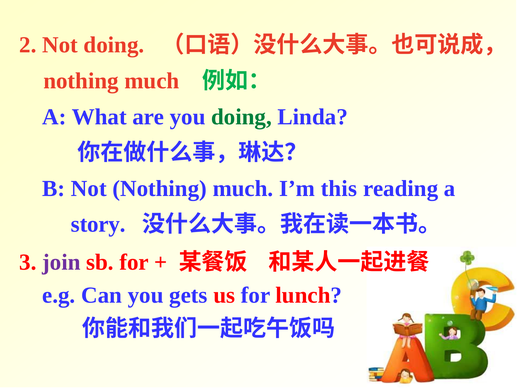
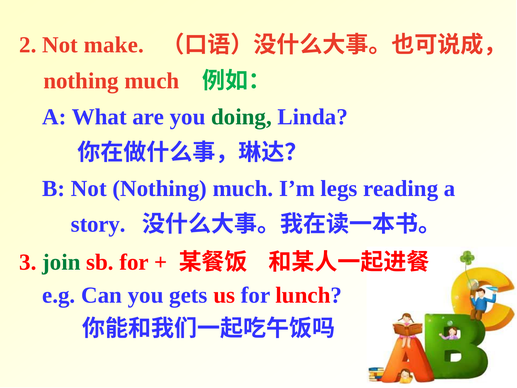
Not doing: doing -> make
this: this -> legs
join colour: purple -> green
